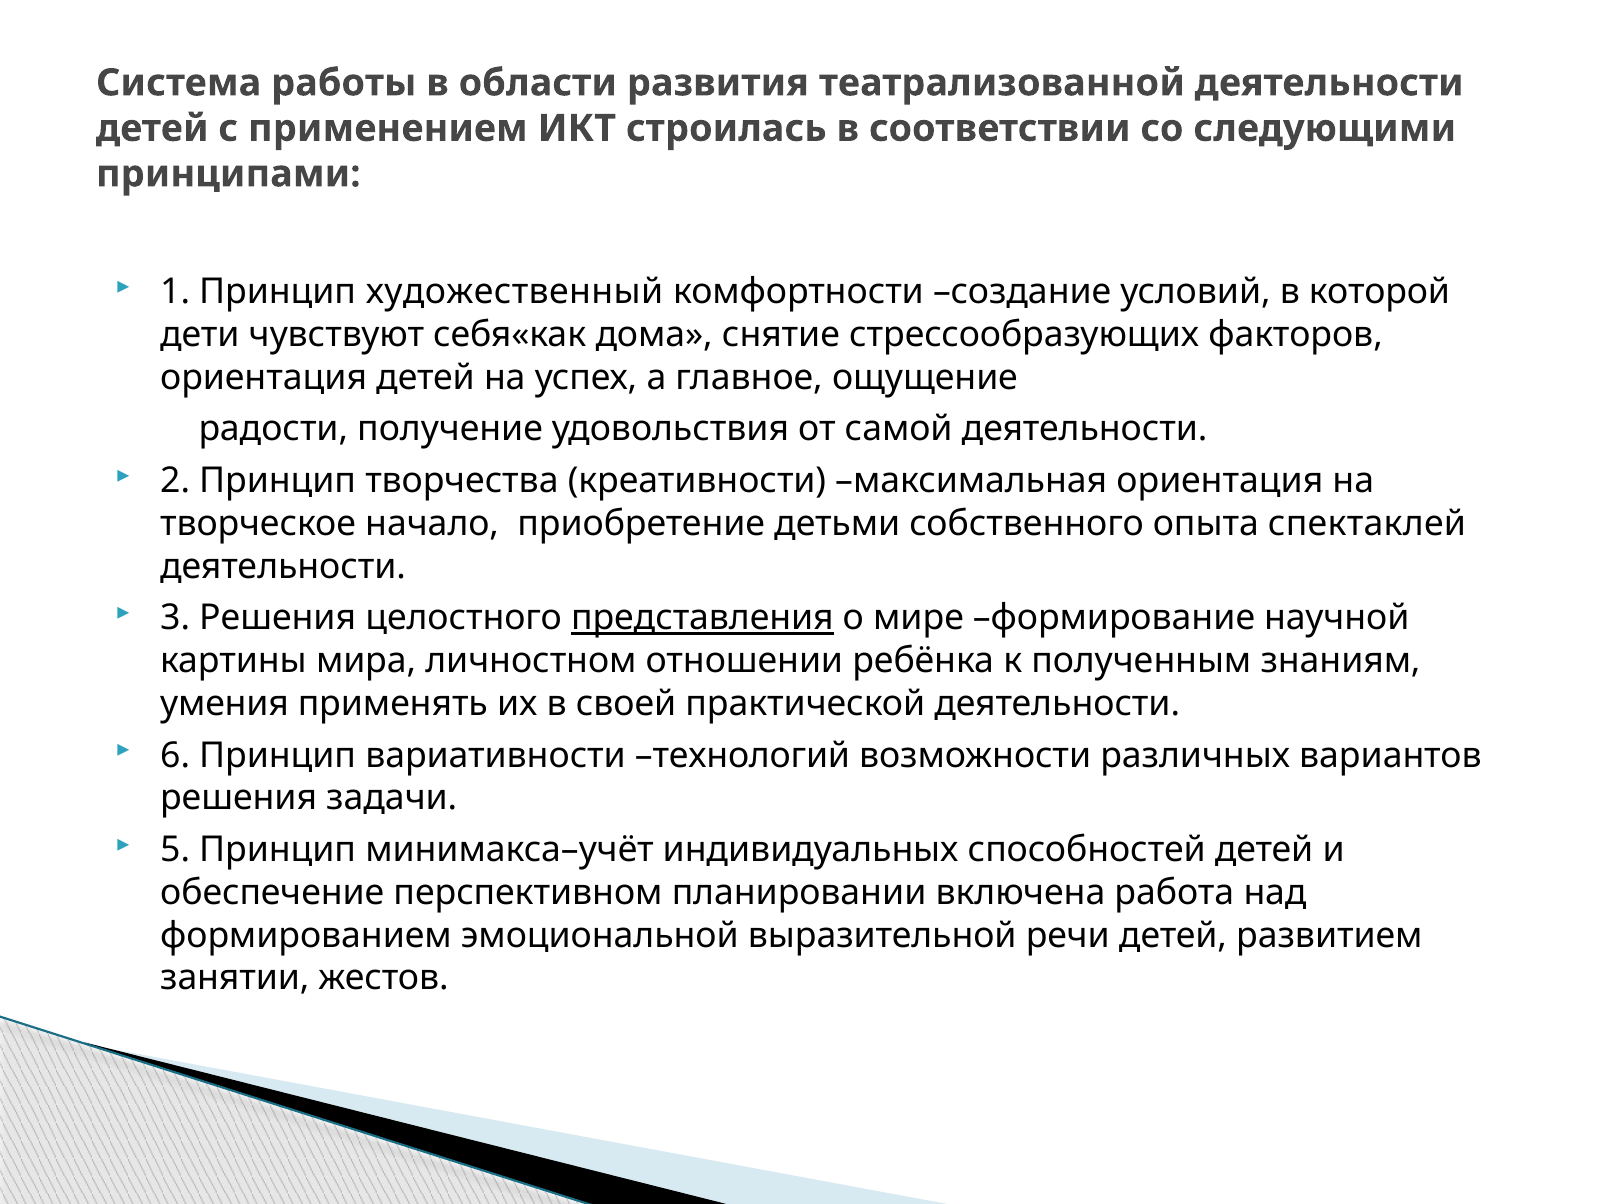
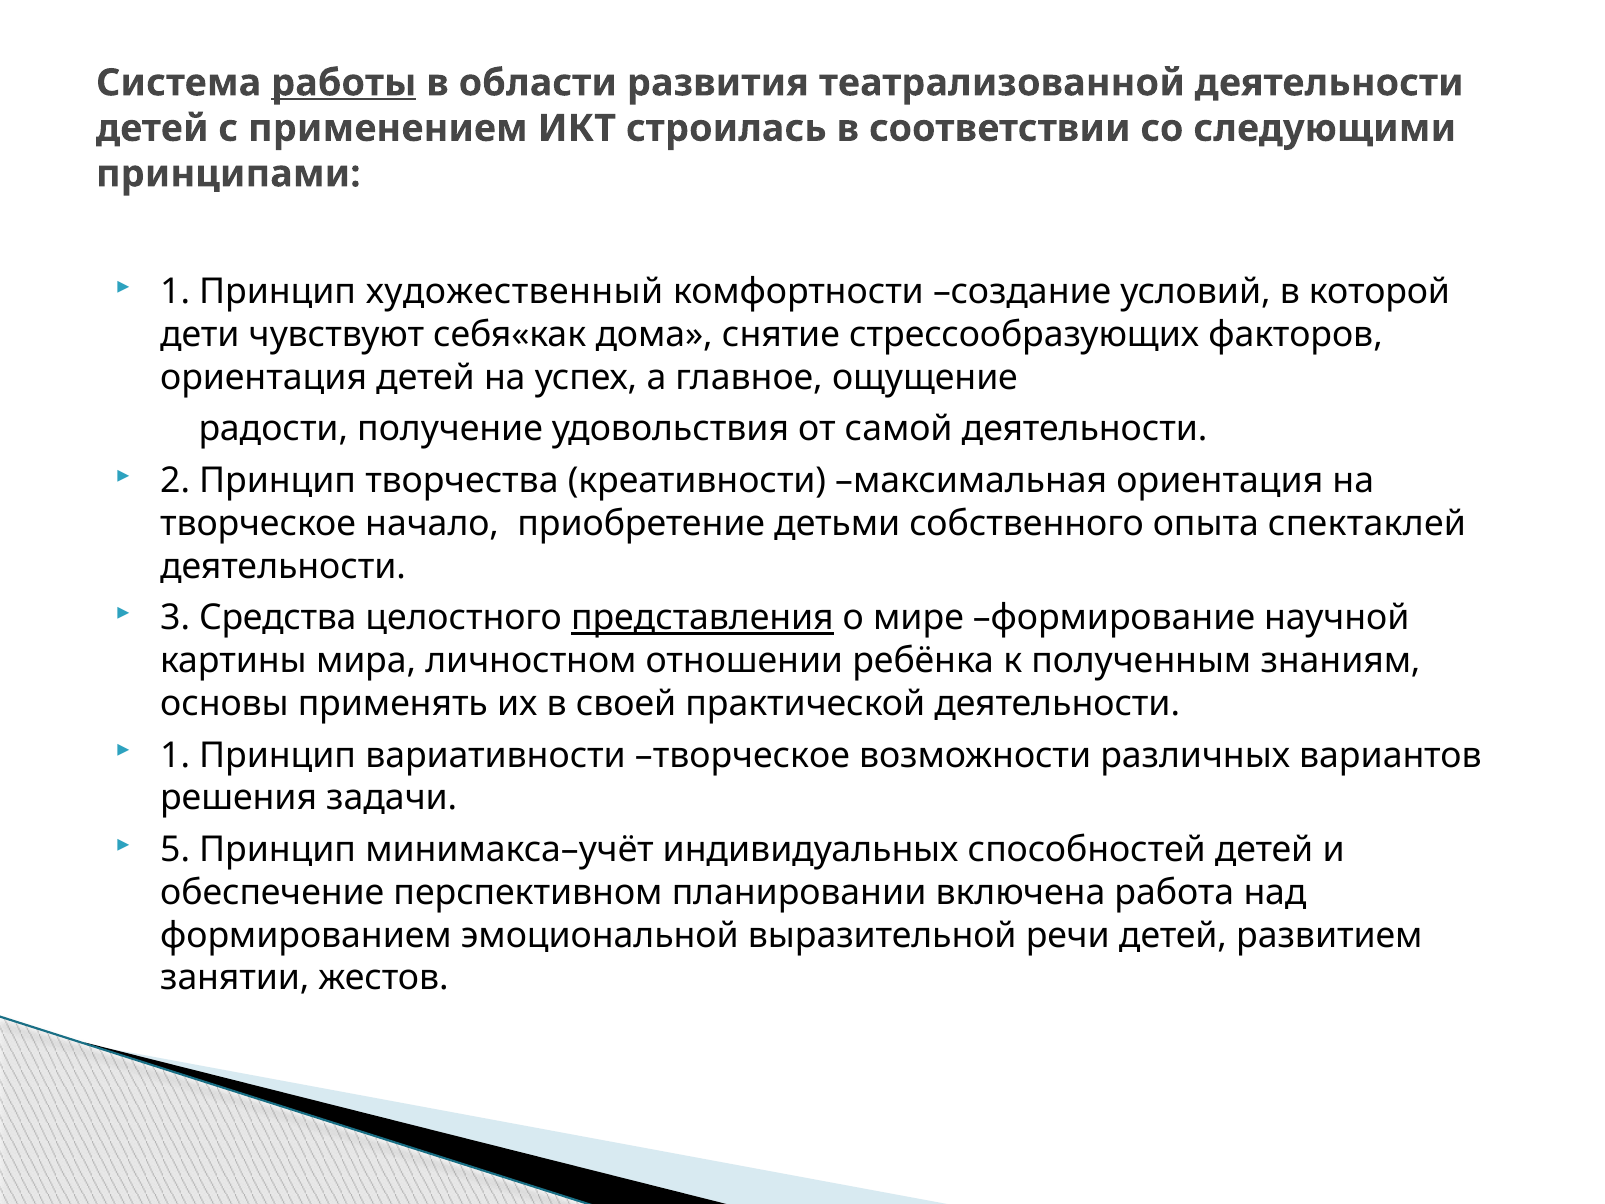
работы underline: none -> present
3 Решения: Решения -> Средства
умения: умения -> основы
6 at (175, 755): 6 -> 1
вариативности технологий: технологий -> творческое
